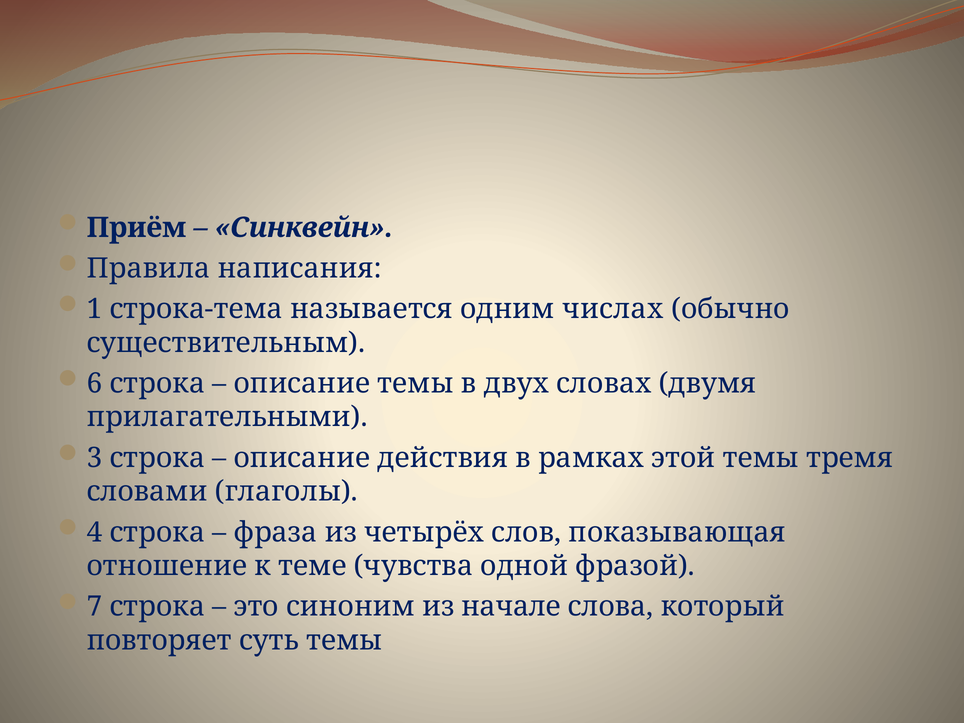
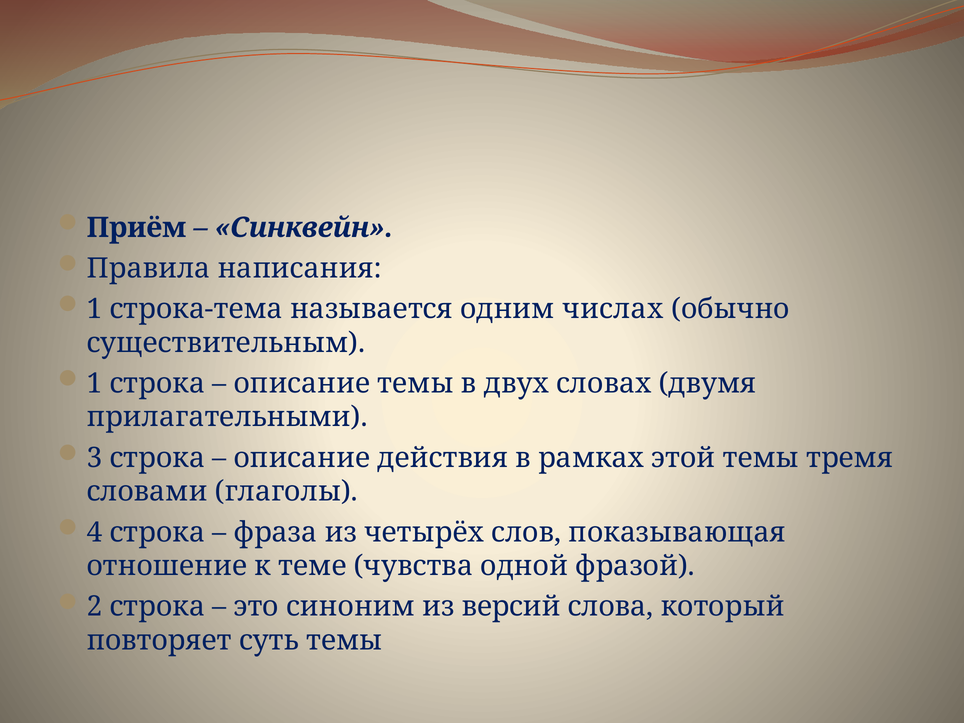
6 at (94, 383): 6 -> 1
7: 7 -> 2
начале: начале -> версий
